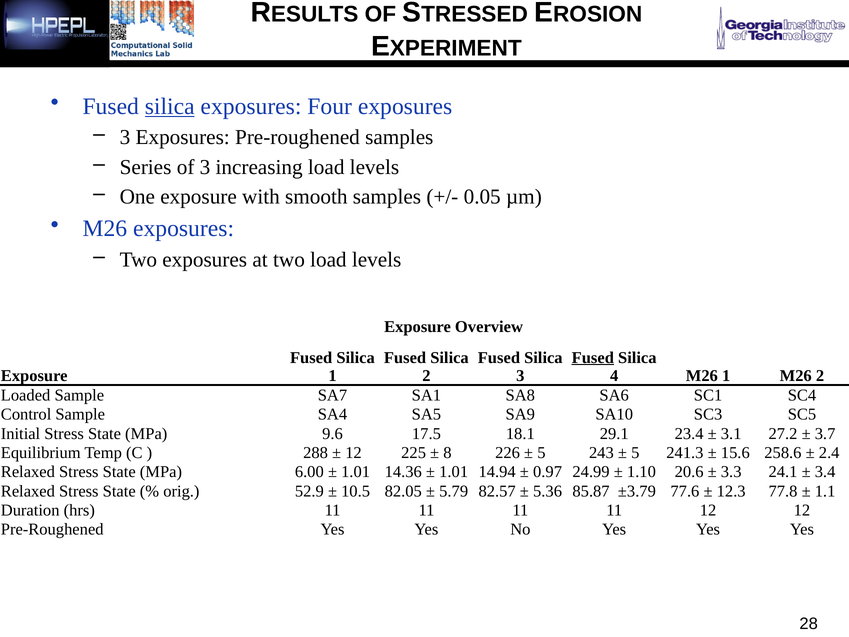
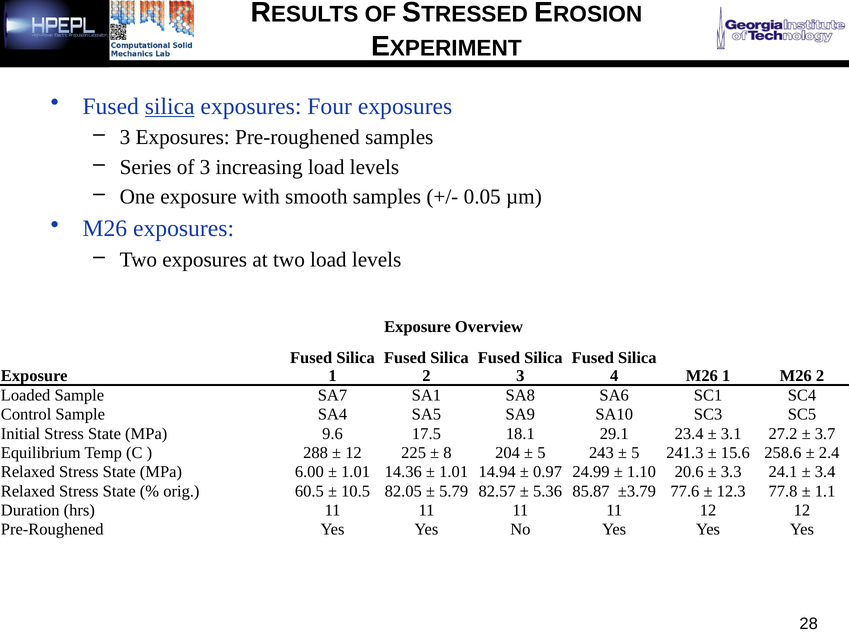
Fused at (593, 357) underline: present -> none
226: 226 -> 204
52.9: 52.9 -> 60.5
